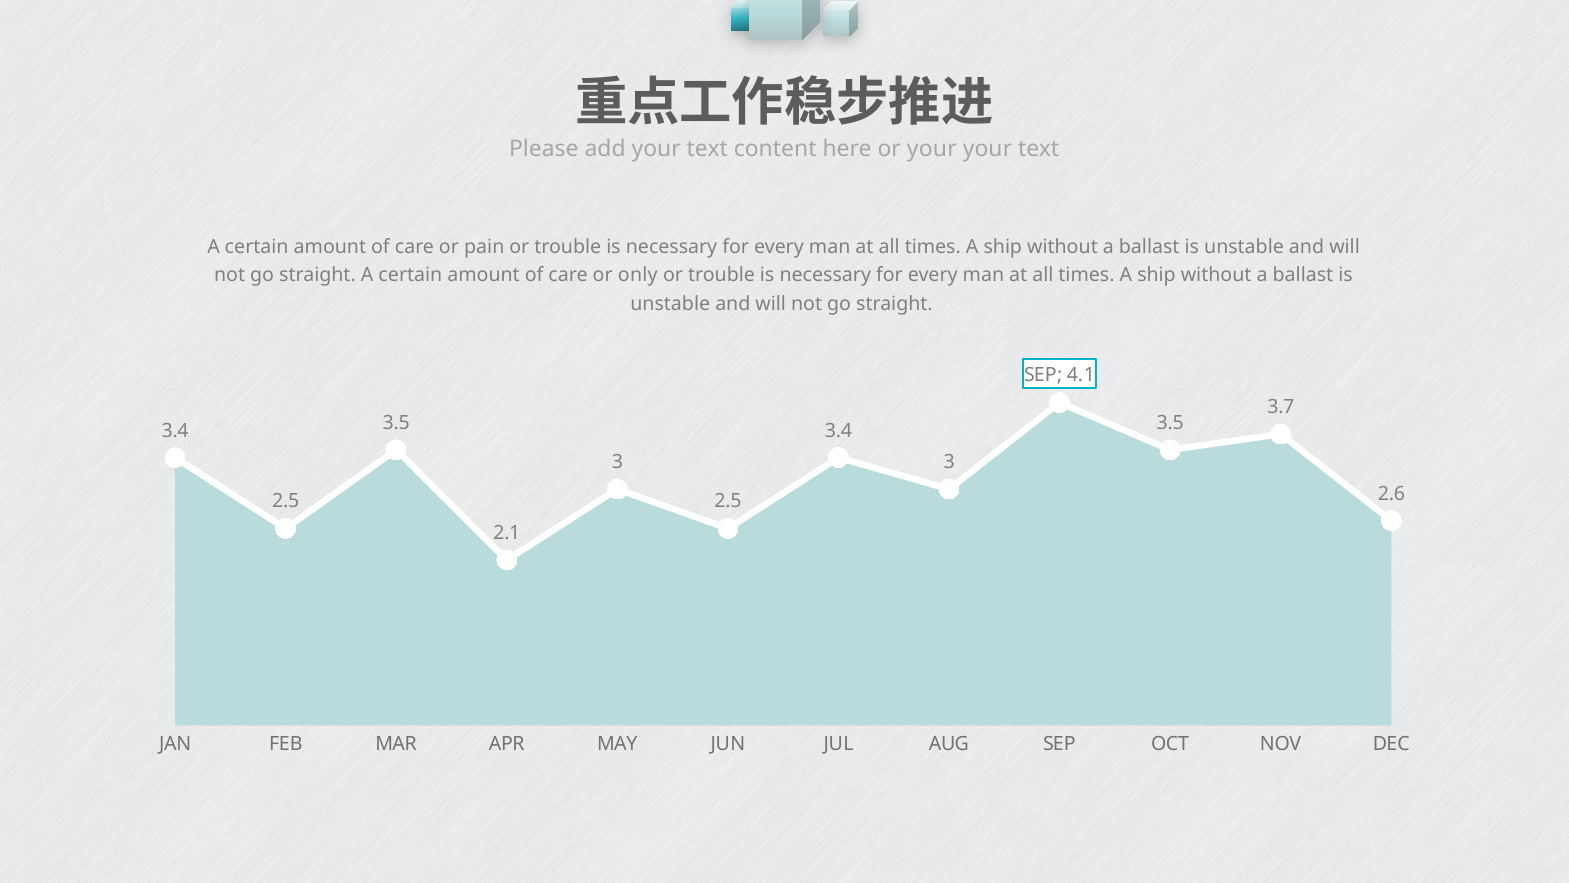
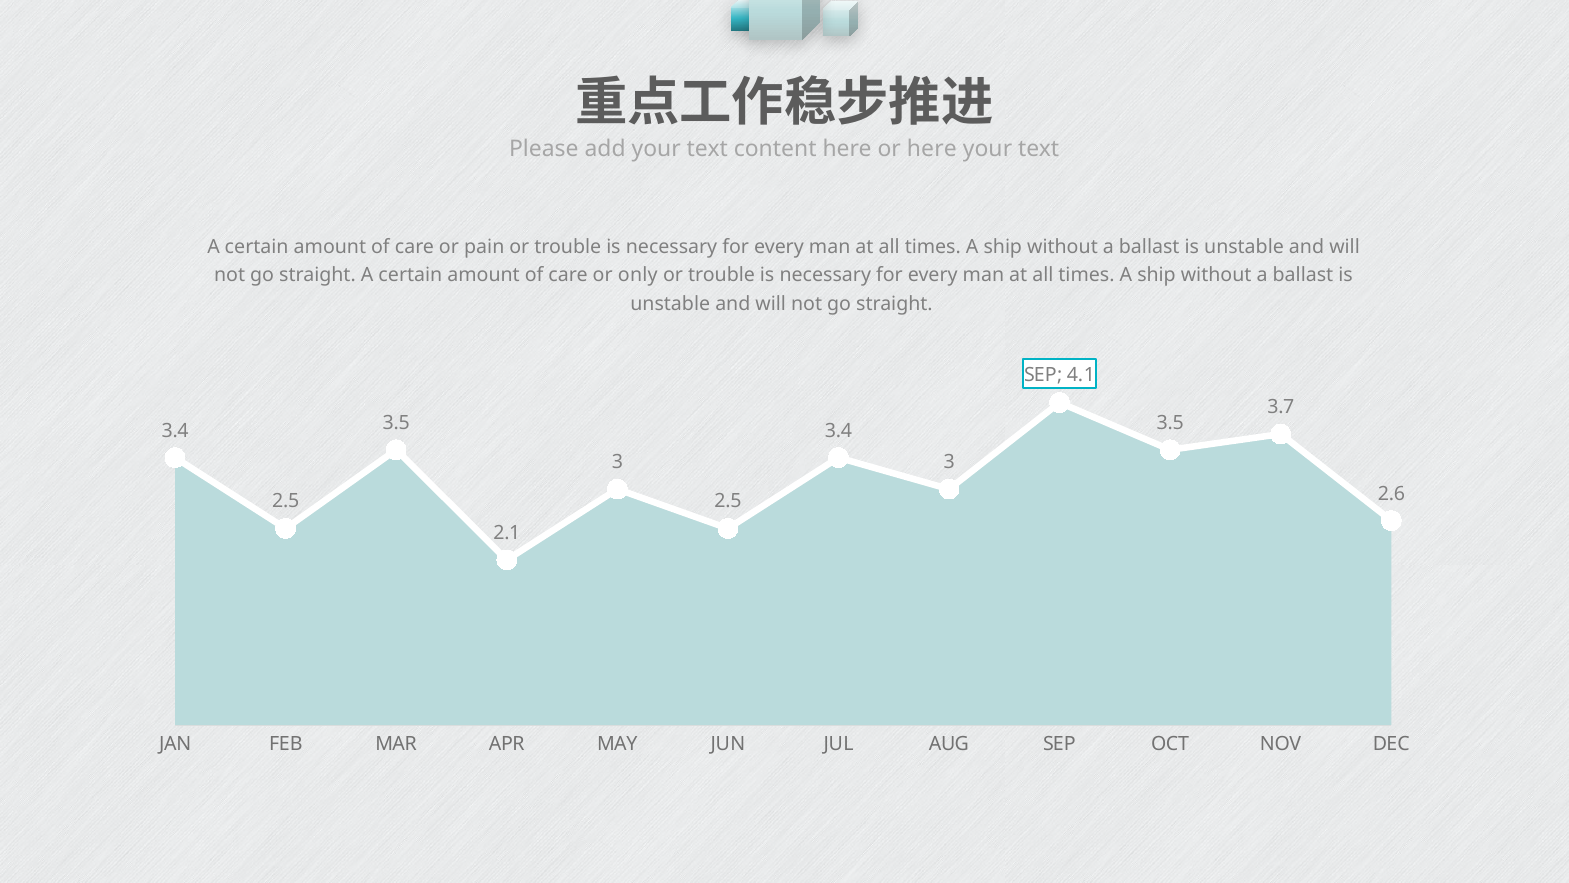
or your: your -> here
